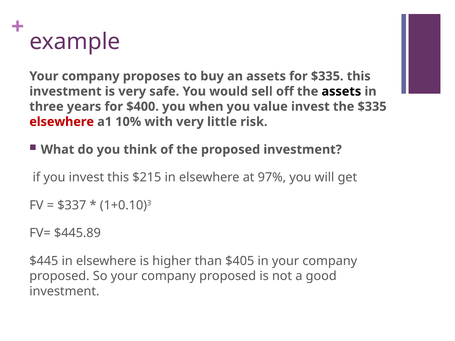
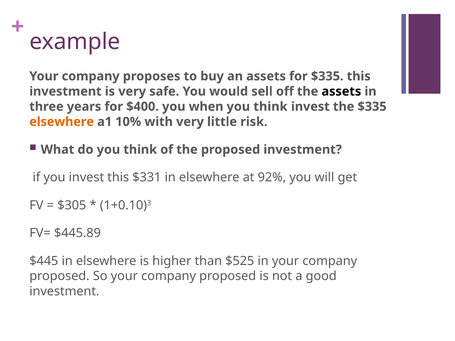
value at (271, 107): value -> think
elsewhere at (62, 122) colour: red -> orange
$215: $215 -> $331
97%: 97% -> 92%
$337: $337 -> $305
$405: $405 -> $525
